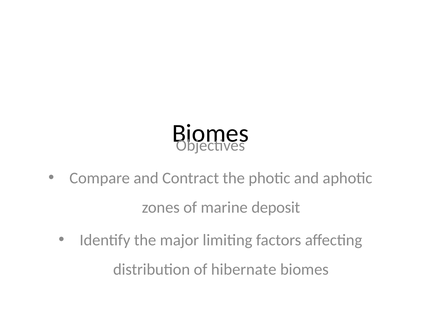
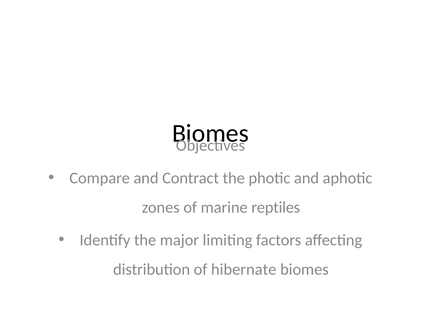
deposit: deposit -> reptiles
